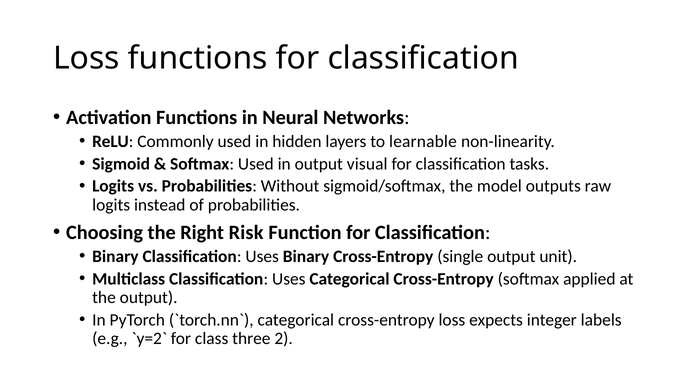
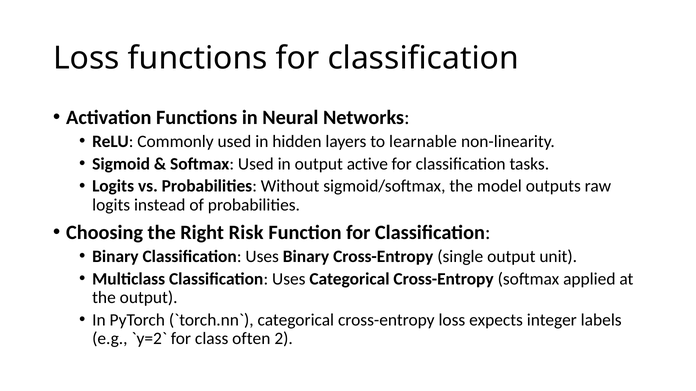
visual: visual -> active
three: three -> often
